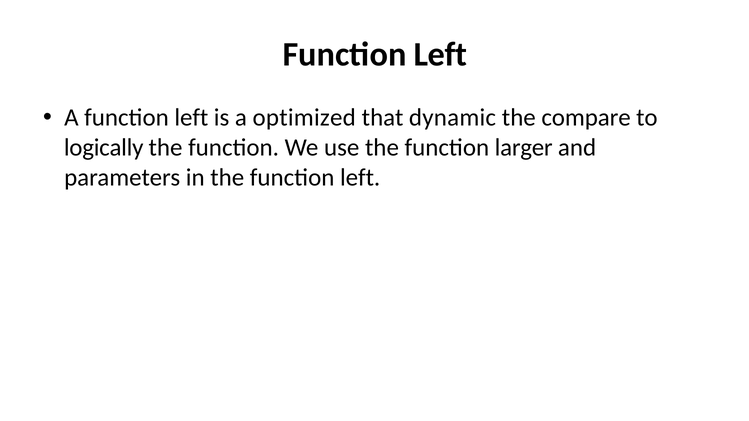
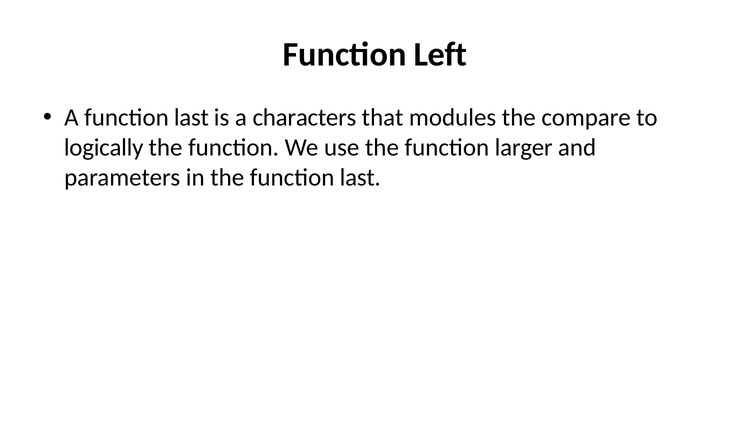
A function left: left -> last
optimized: optimized -> characters
dynamic: dynamic -> modules
the function left: left -> last
